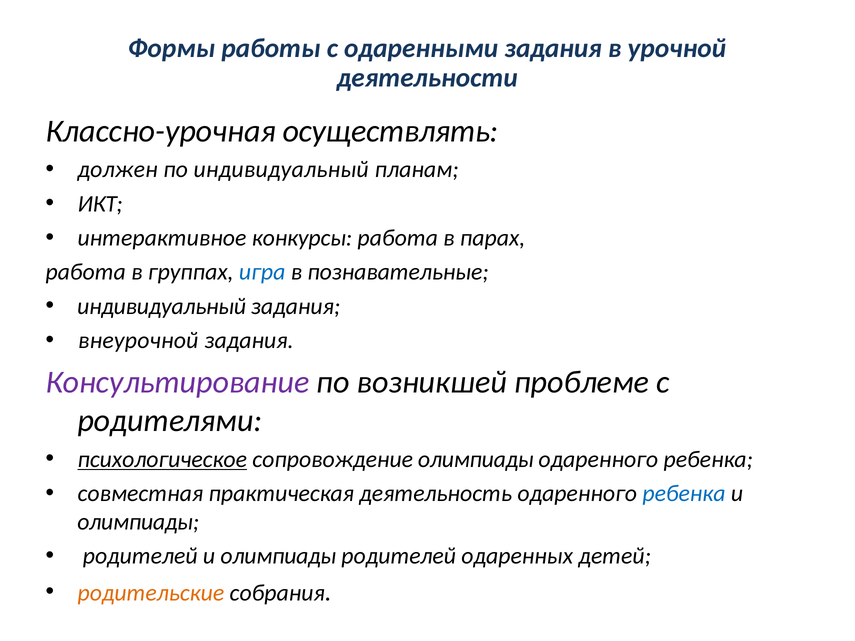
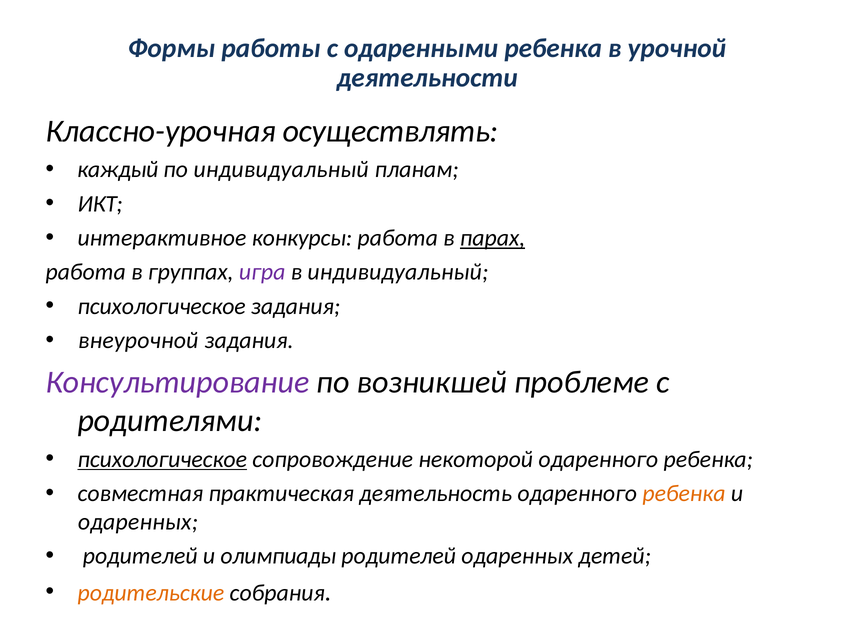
одаренными задания: задания -> ребенка
должен: должен -> каждый
парах underline: none -> present
игра colour: blue -> purple
в познавательные: познавательные -> индивидуальный
индивидуальный at (162, 306): индивидуальный -> психологическое
сопровождение олимпиады: олимпиады -> некоторой
ребенка at (684, 494) colour: blue -> orange
олимпиады at (138, 522): олимпиады -> одаренных
